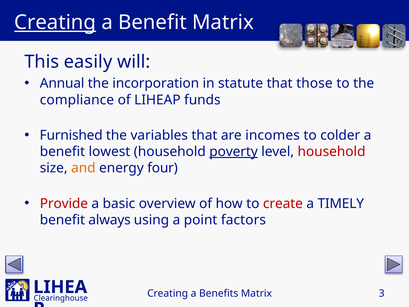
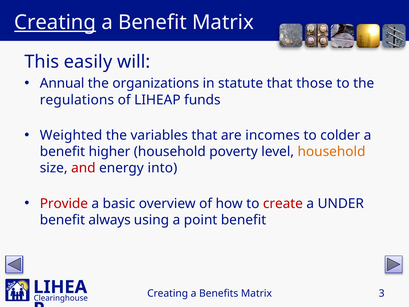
incorporation: incorporation -> organizations
compliance: compliance -> regulations
Furnished: Furnished -> Weighted
lowest: lowest -> higher
poverty underline: present -> none
household at (332, 152) colour: red -> orange
and colour: orange -> red
four: four -> into
TIMELY: TIMELY -> UNDER
point factors: factors -> benefit
